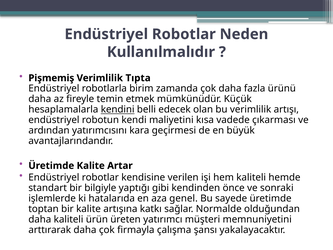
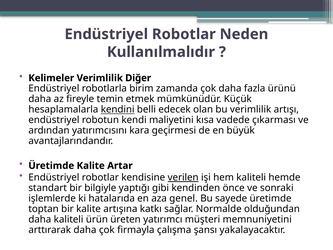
Pişmemiş: Pişmemiş -> Kelimeler
Tıpta: Tıpta -> Diğer
verilen underline: none -> present
